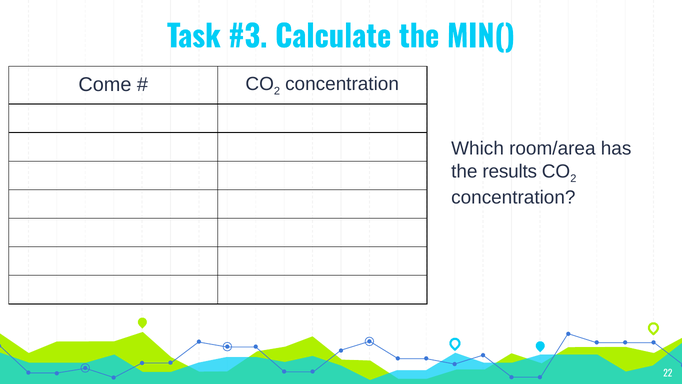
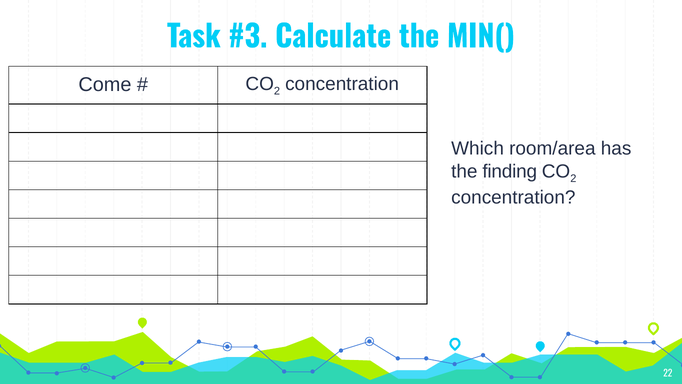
results: results -> finding
